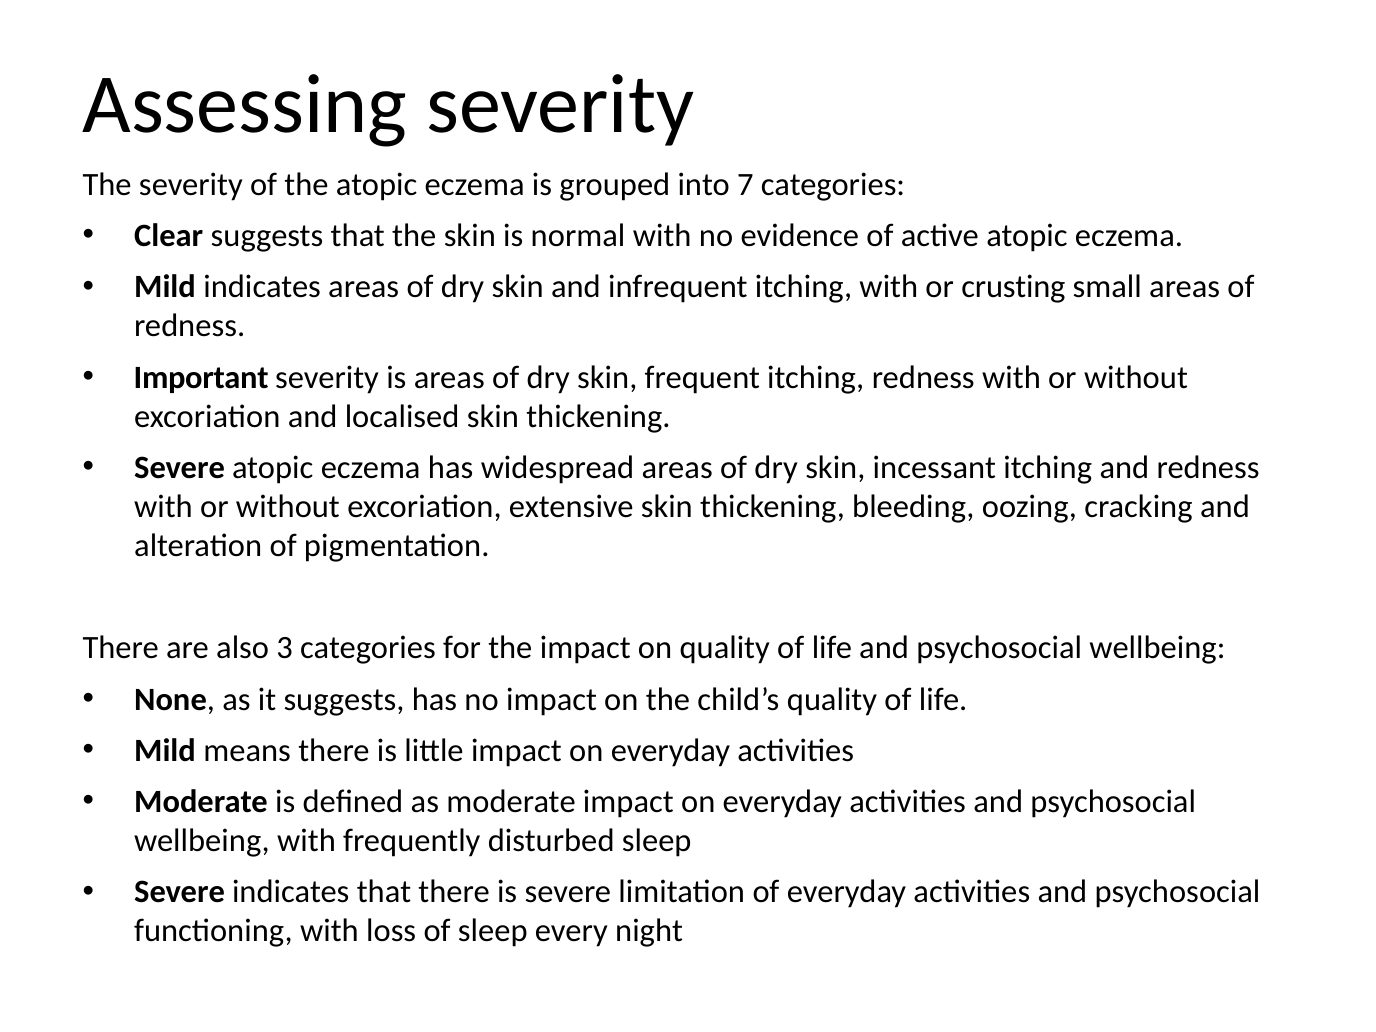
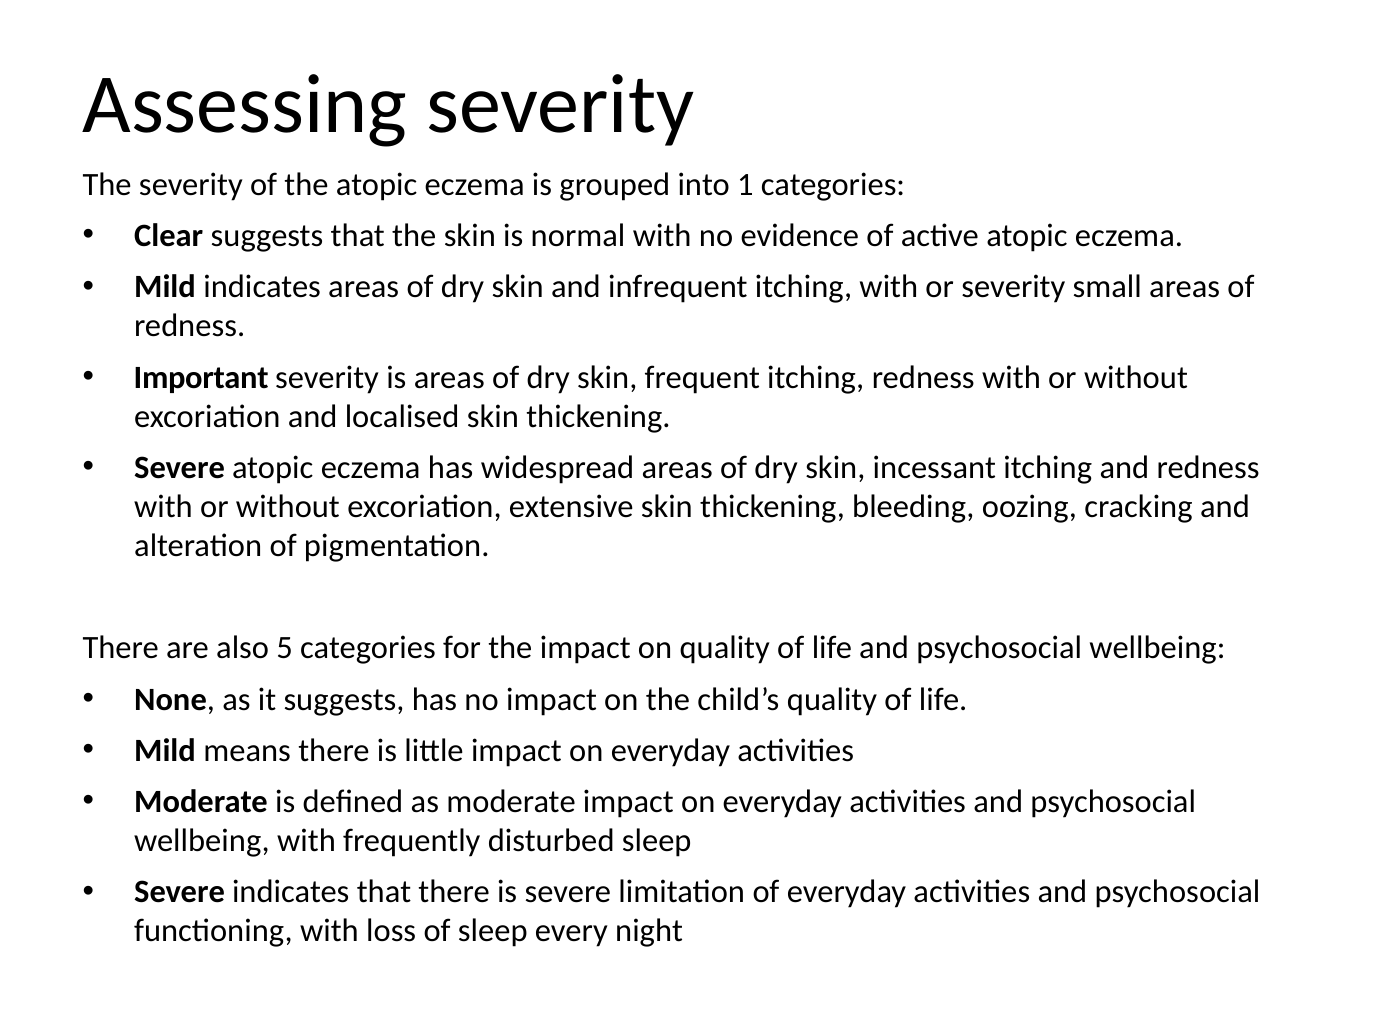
7: 7 -> 1
or crusting: crusting -> severity
3: 3 -> 5
